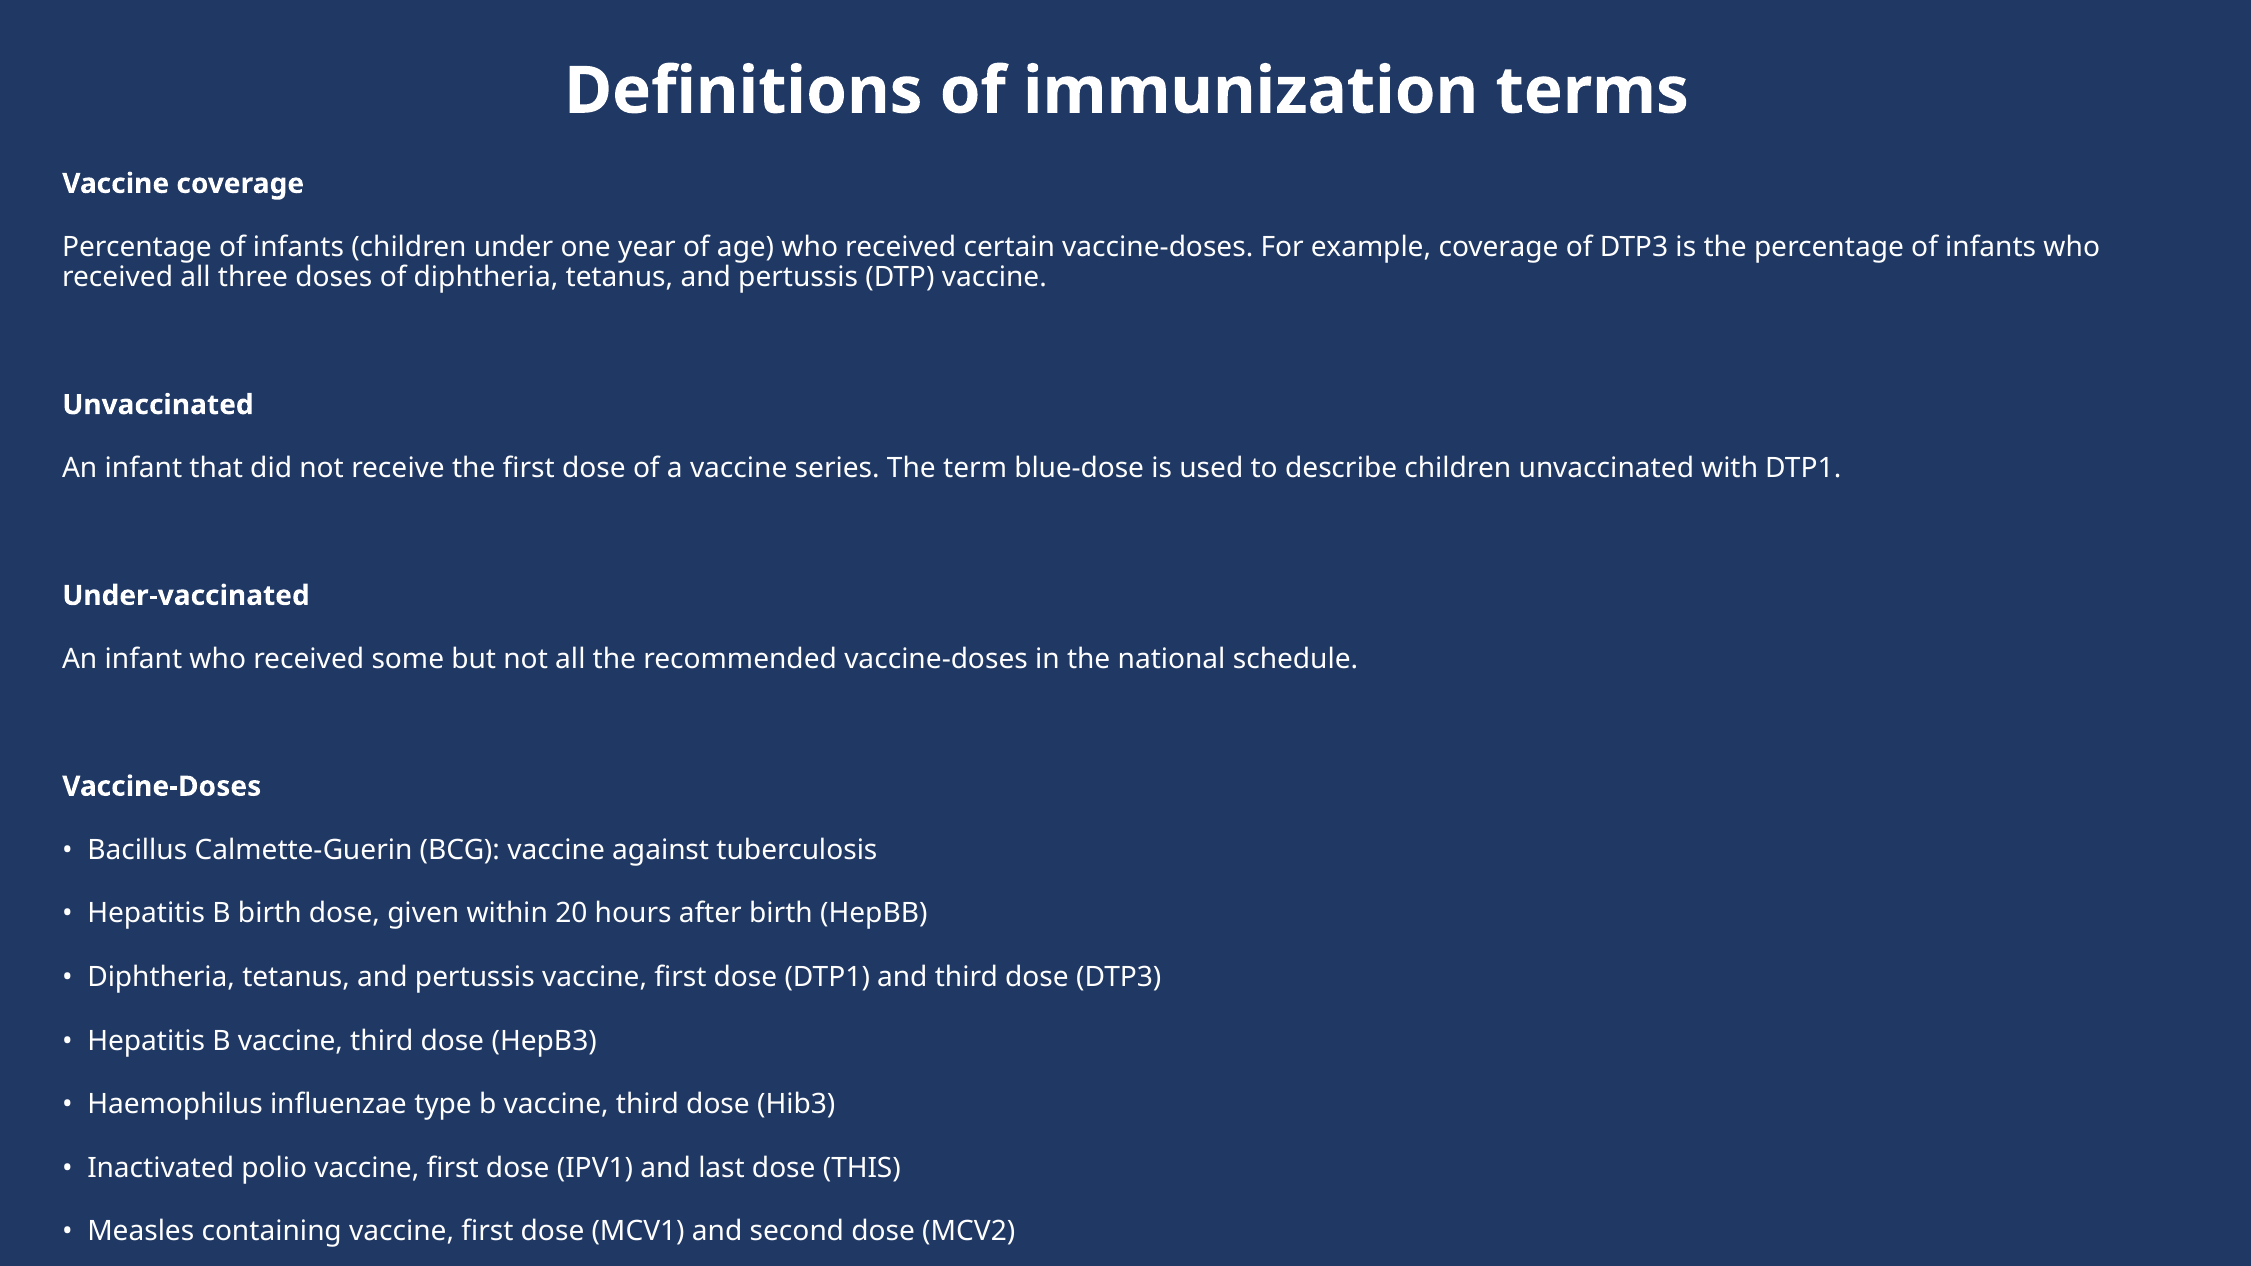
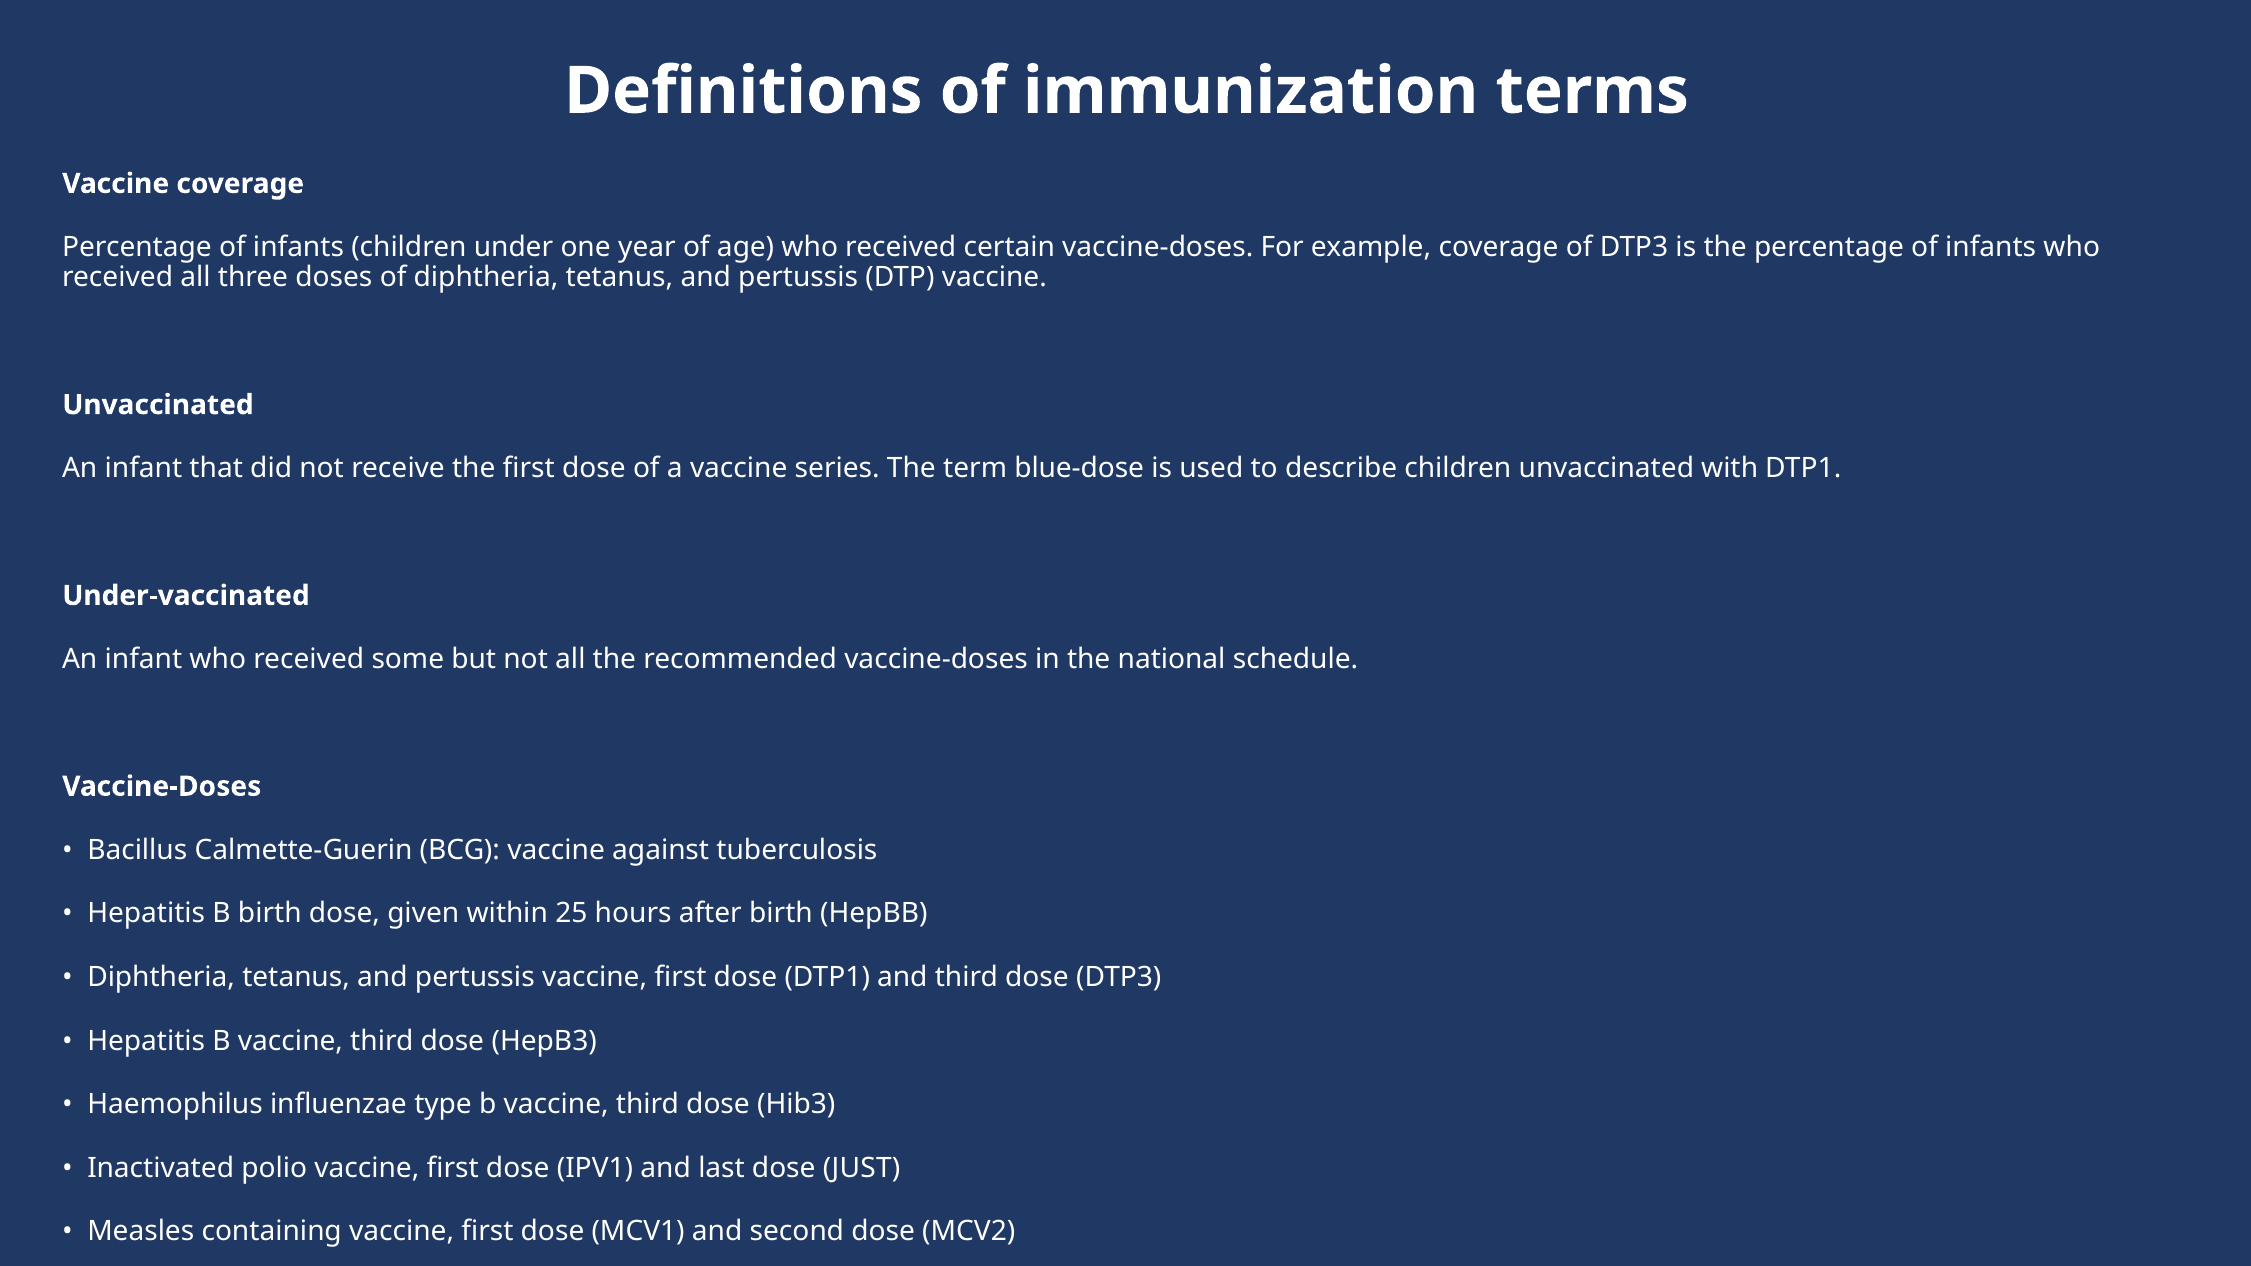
20: 20 -> 25
THIS: THIS -> JUST
